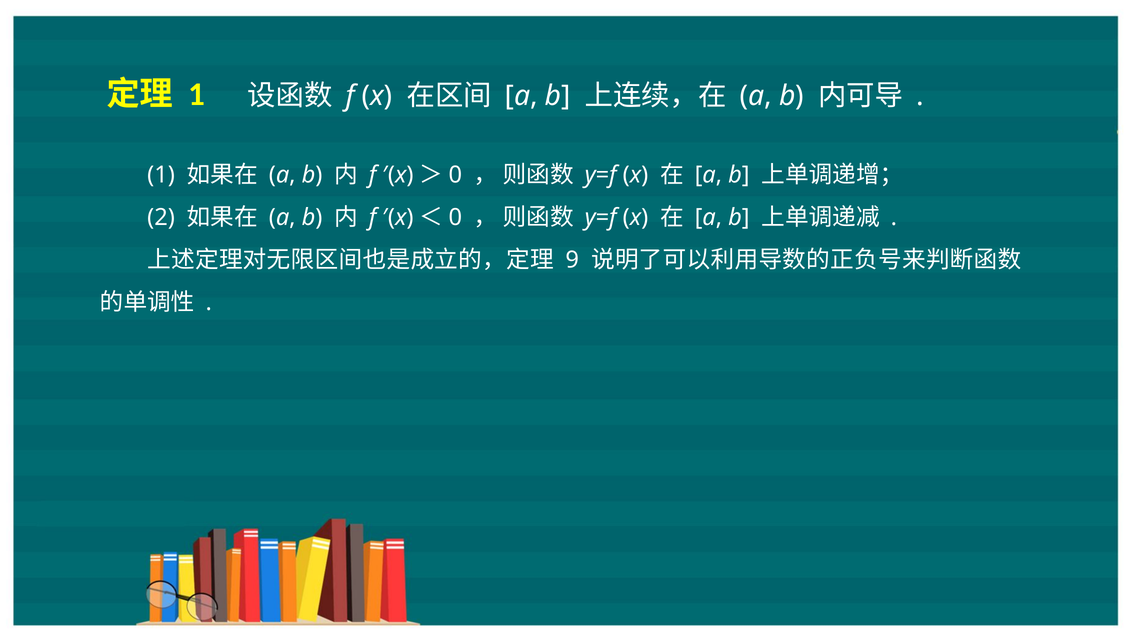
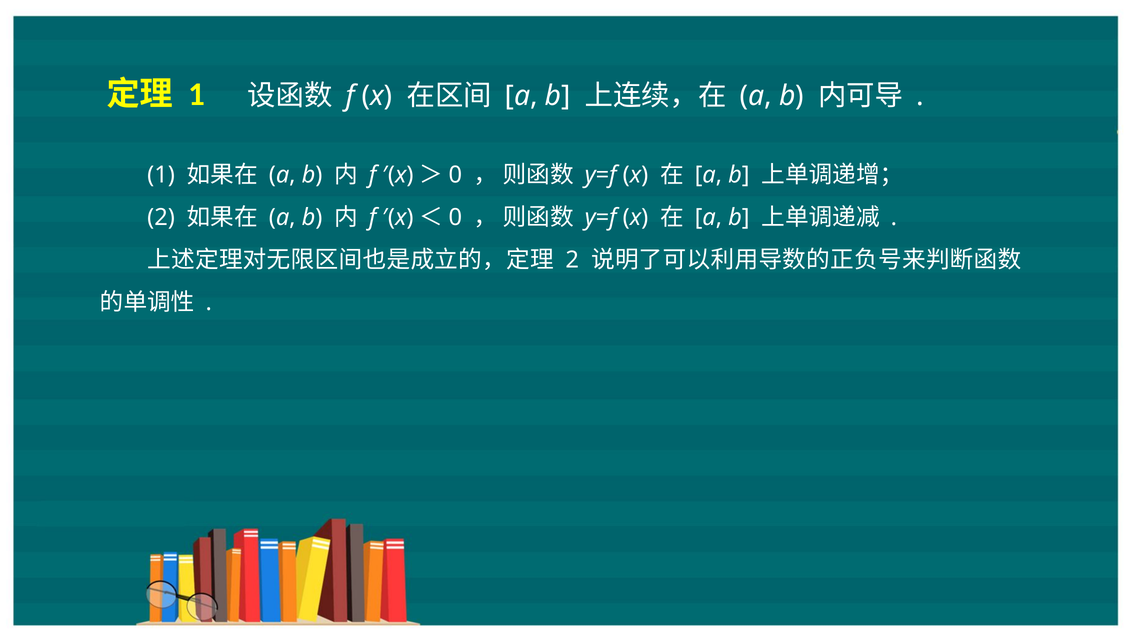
9 at (572, 260): 9 -> 2
